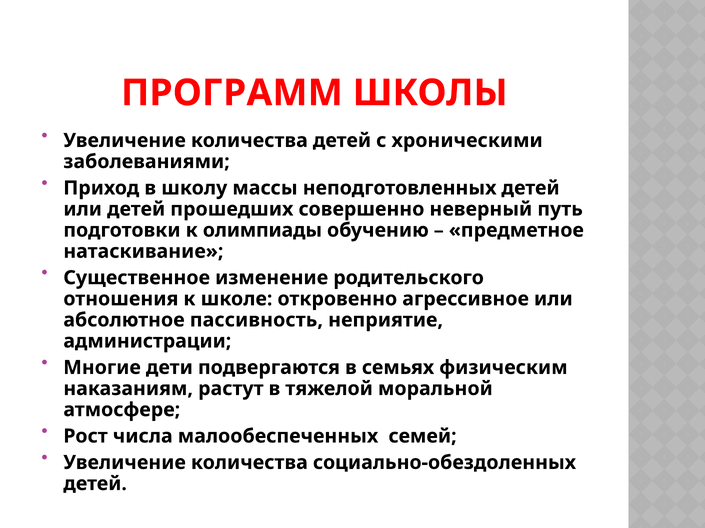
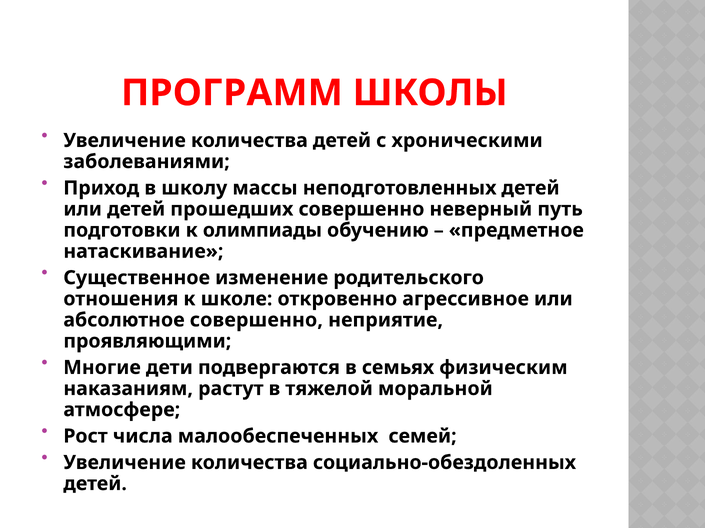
абсолютное пассивность: пассивность -> совершенно
администрации: администрации -> проявляющими
